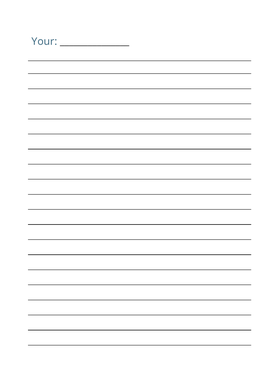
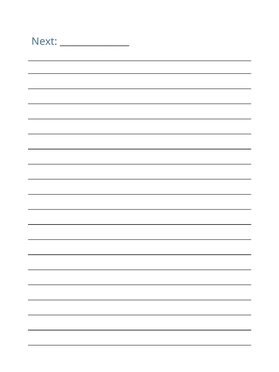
Your: Your -> Next
